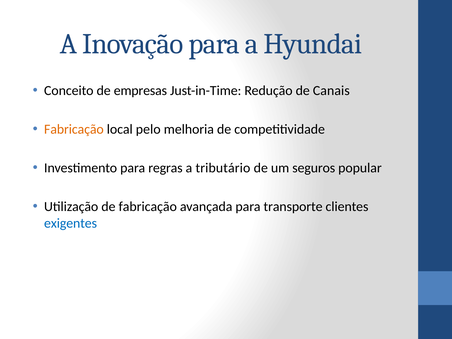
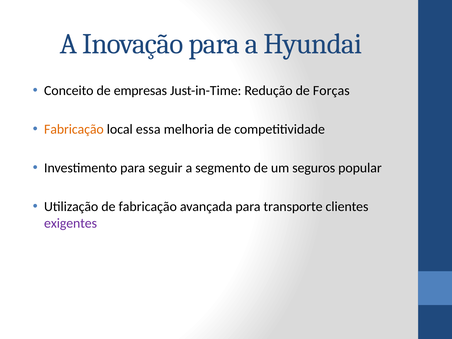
Canais: Canais -> Forças
pelo: pelo -> essa
regras: regras -> seguir
tributário: tributário -> segmento
exigentes colour: blue -> purple
